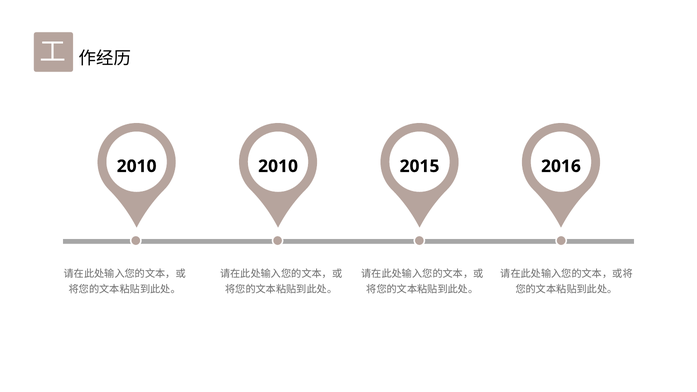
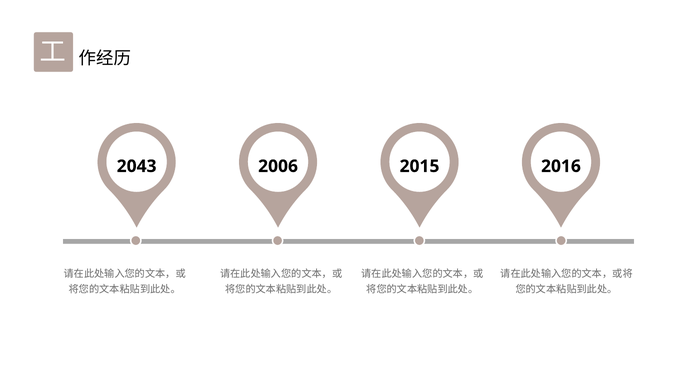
2010 at (137, 166): 2010 -> 2043
2010 at (278, 166): 2010 -> 2006
